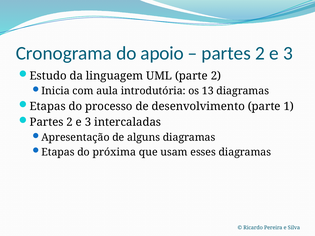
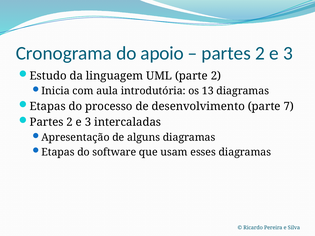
1: 1 -> 7
próxima: próxima -> software
